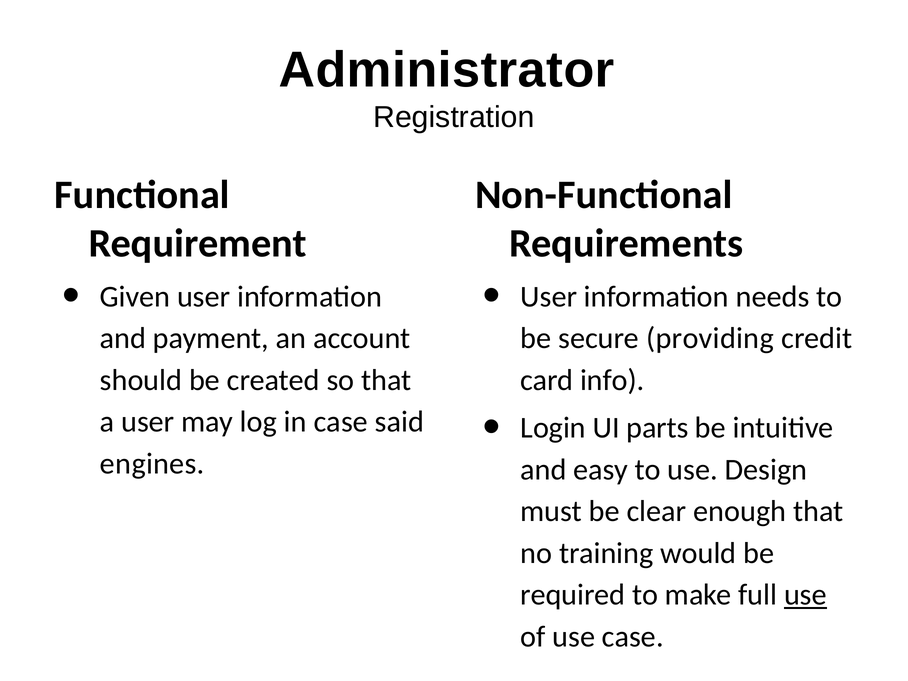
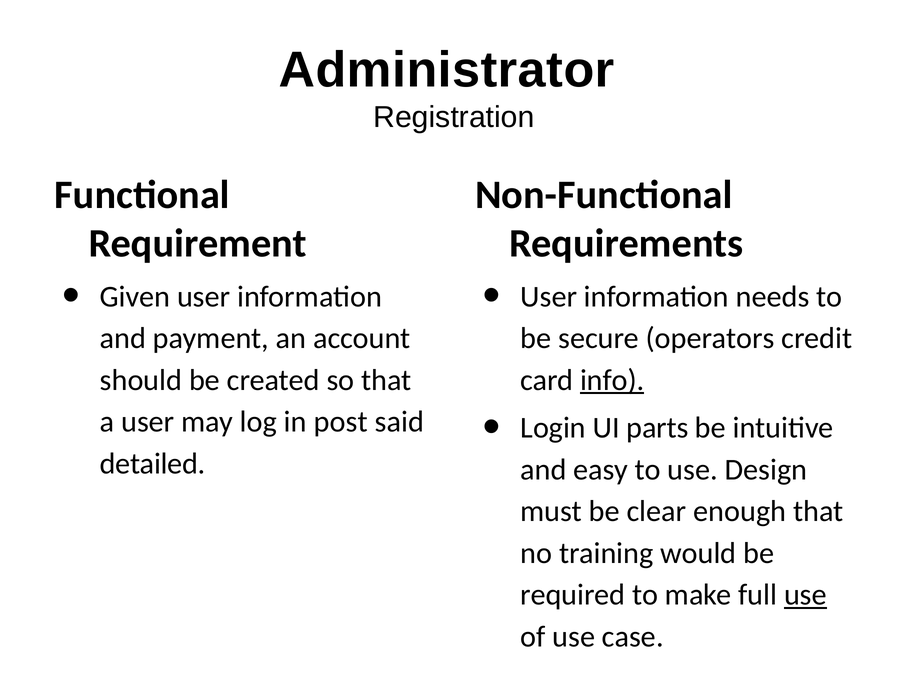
providing: providing -> operators
info underline: none -> present
in case: case -> post
engines: engines -> detailed
